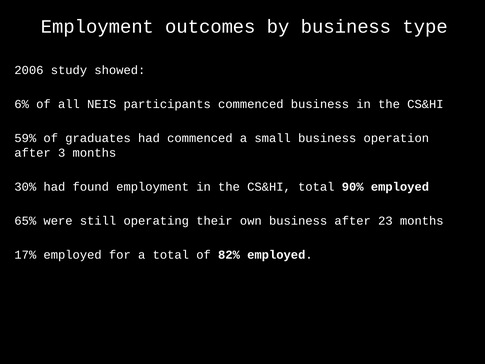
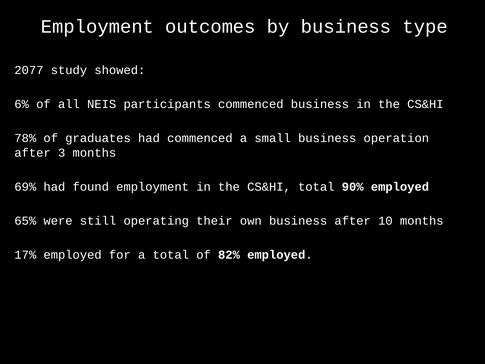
2006: 2006 -> 2077
59%: 59% -> 78%
30%: 30% -> 69%
23: 23 -> 10
